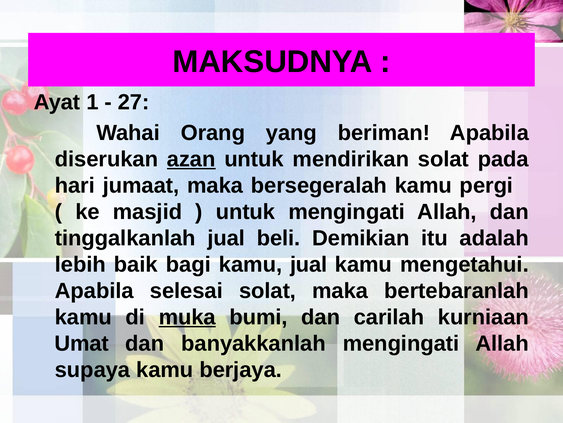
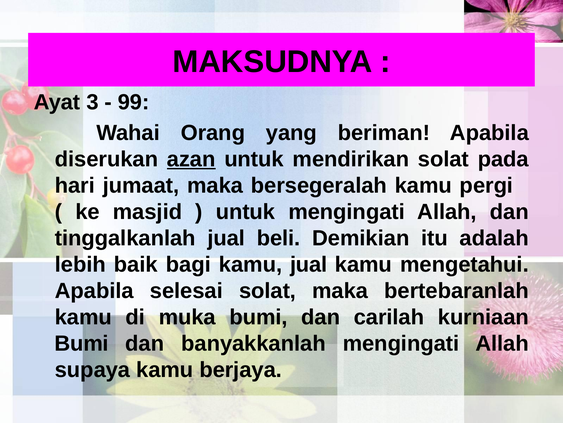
1: 1 -> 3
27: 27 -> 99
muka underline: present -> none
Umat at (82, 343): Umat -> Bumi
